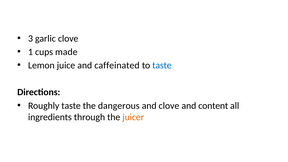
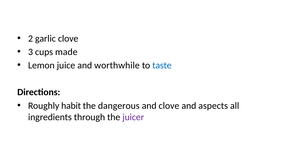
3: 3 -> 2
1: 1 -> 3
caffeinated: caffeinated -> worthwhile
Roughly taste: taste -> habit
content: content -> aspects
juicer colour: orange -> purple
